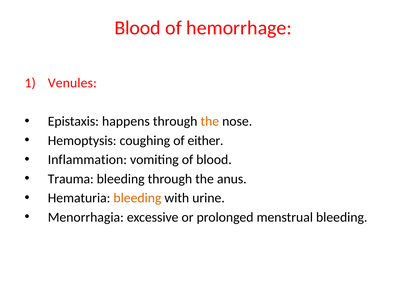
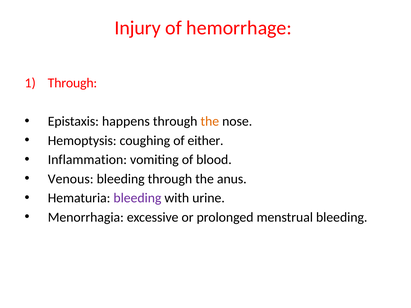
Blood at (138, 28): Blood -> Injury
Venules at (72, 83): Venules -> Through
Trauma: Trauma -> Venous
bleeding at (137, 198) colour: orange -> purple
